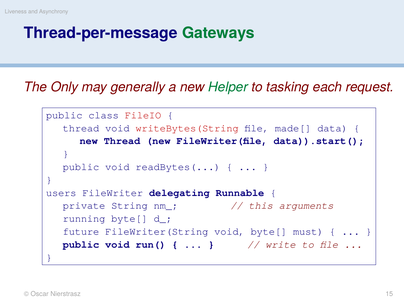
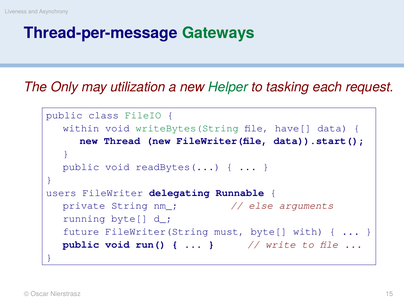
generally: generally -> utilization
FileIO colour: red -> green
thread at (81, 128): thread -> within
writeBytes(String colour: red -> green
made[: made[ -> have[
this: this -> else
FileWriter(String void: void -> must
must: must -> with
